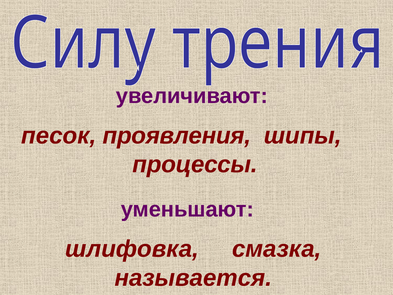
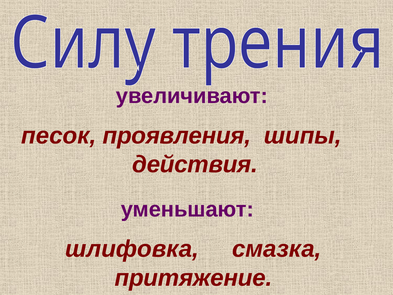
процессы: процессы -> действия
называется: называется -> притяжение
